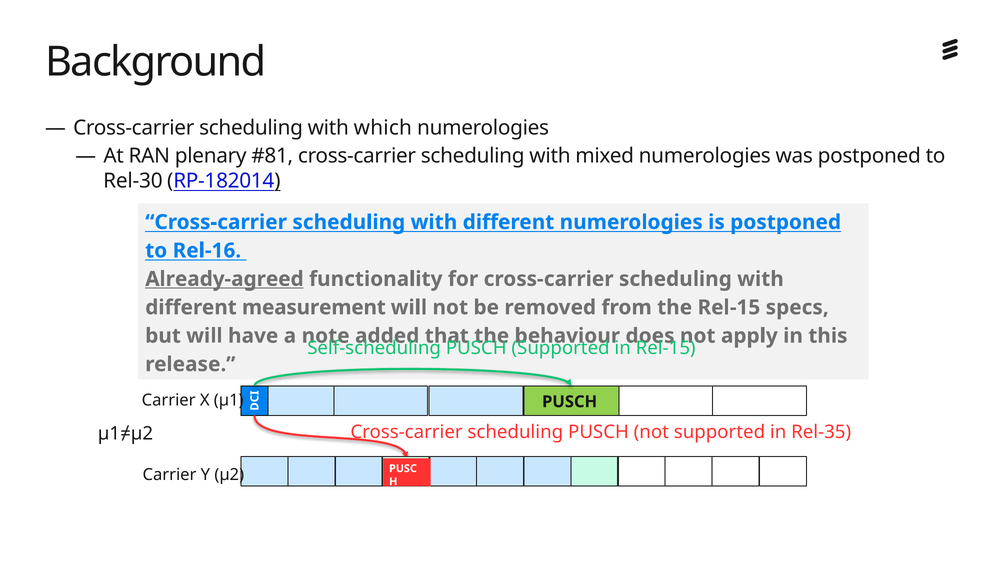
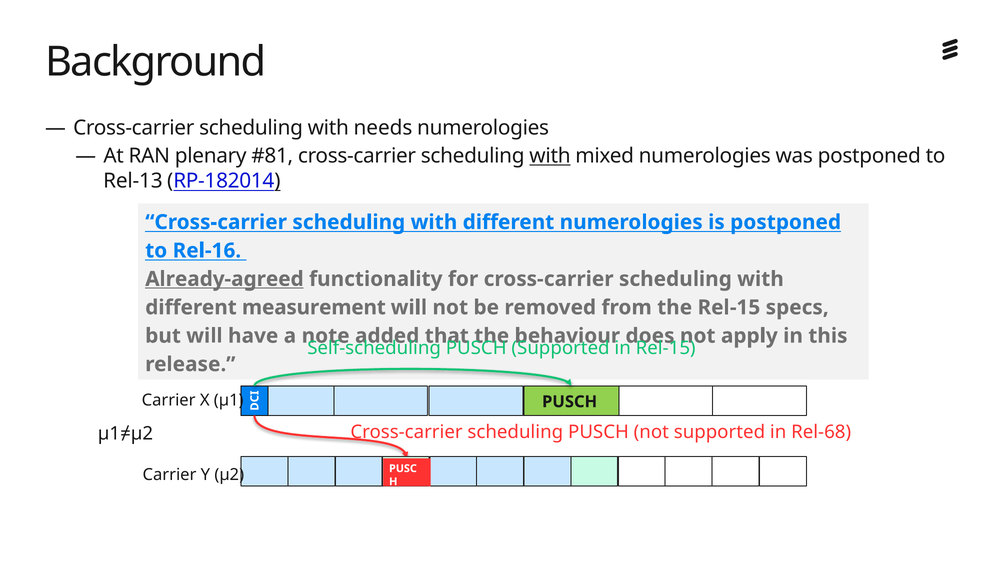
which: which -> needs
with at (550, 156) underline: none -> present
Rel-30: Rel-30 -> Rel-13
Rel-35: Rel-35 -> Rel-68
